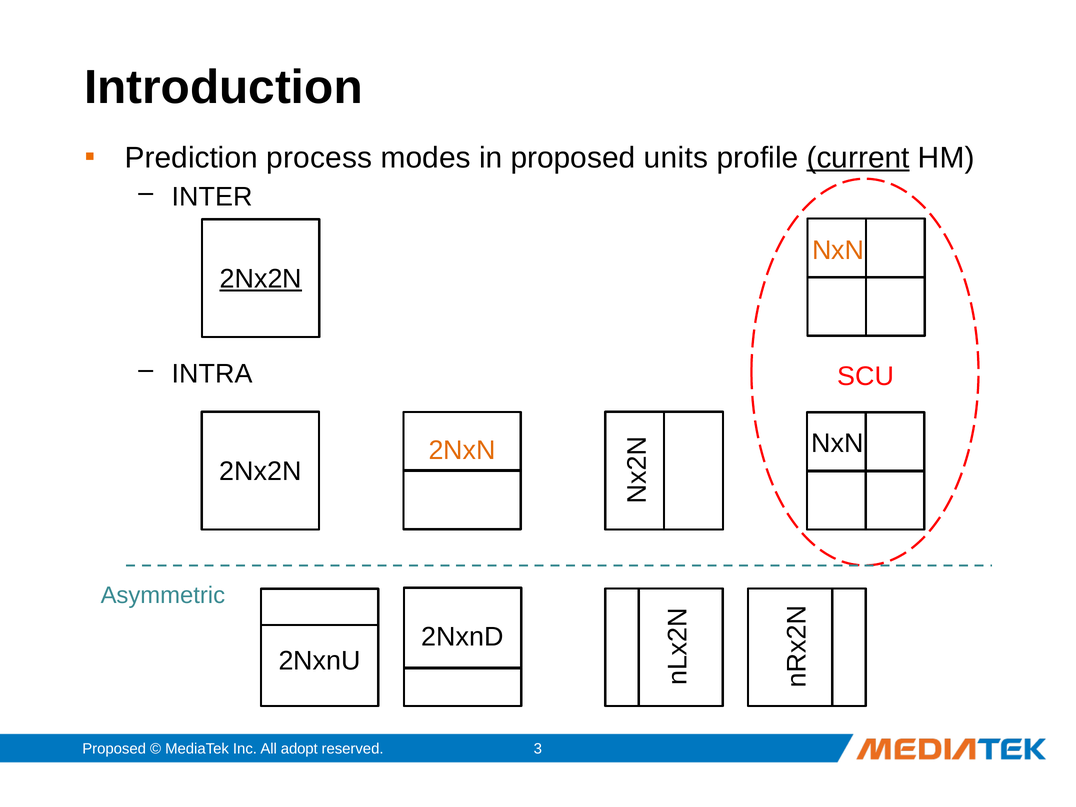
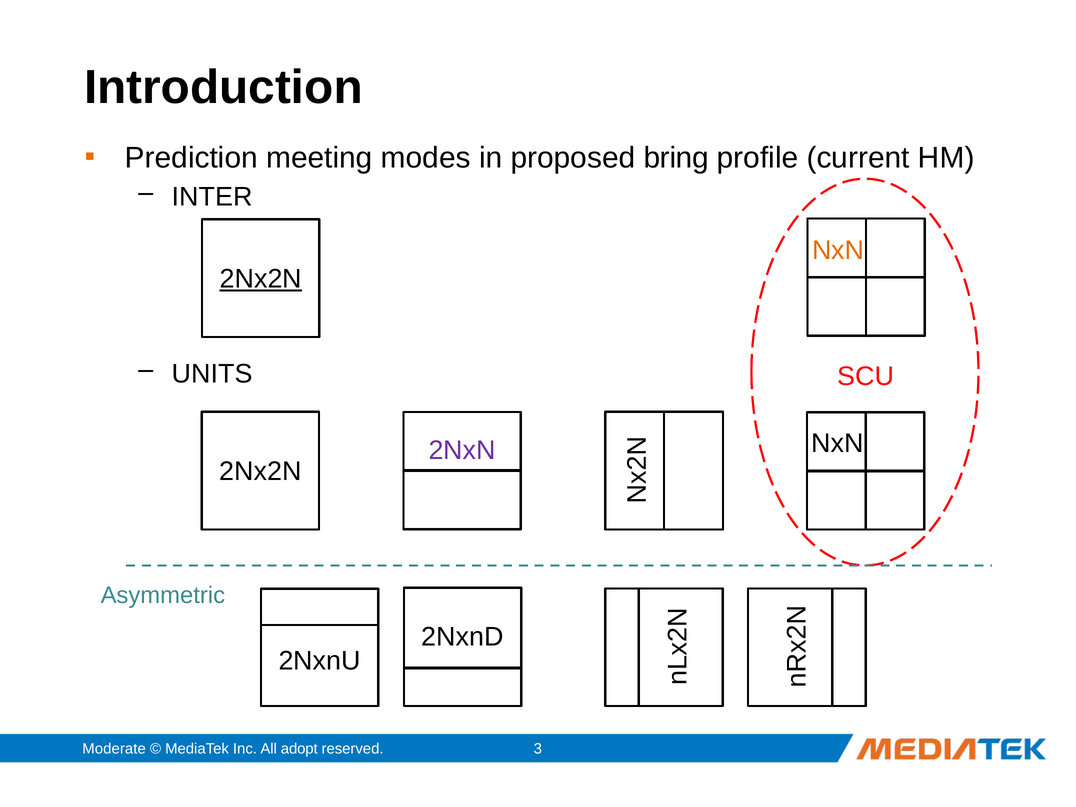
process: process -> meeting
units: units -> bring
current underline: present -> none
INTRA: INTRA -> UNITS
2NxN colour: orange -> purple
Proposed at (114, 749): Proposed -> Moderate
